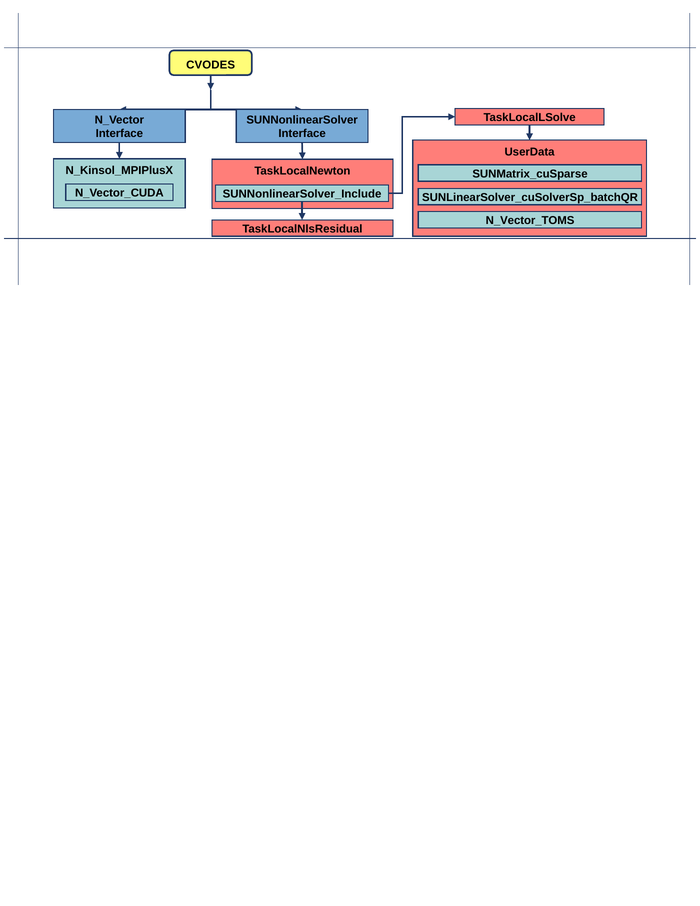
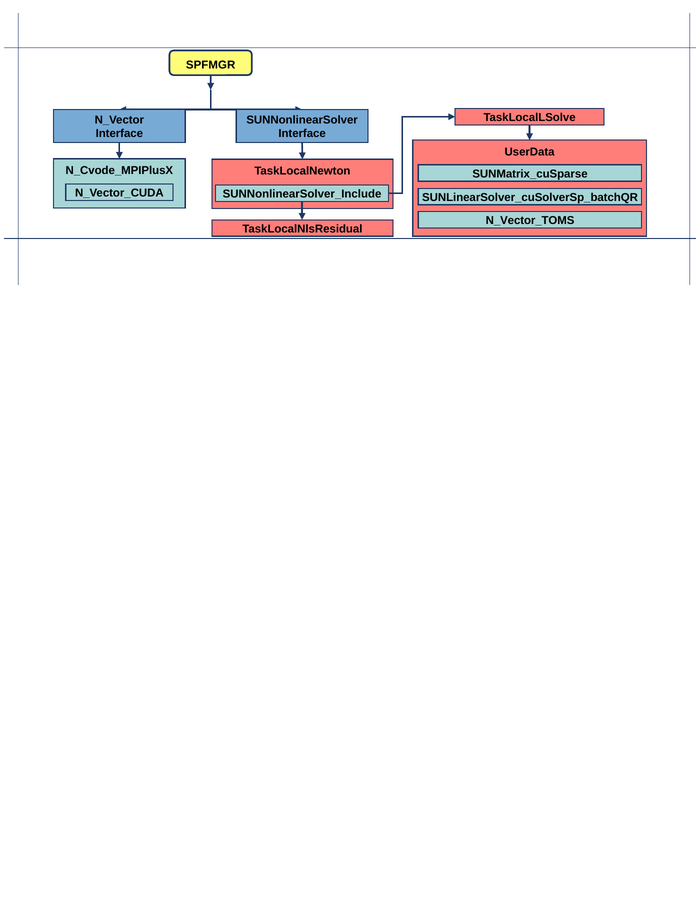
CVODES: CVODES -> SPFMGR
N_Kinsol_MPIPlusX: N_Kinsol_MPIPlusX -> N_Cvode_MPIPlusX
